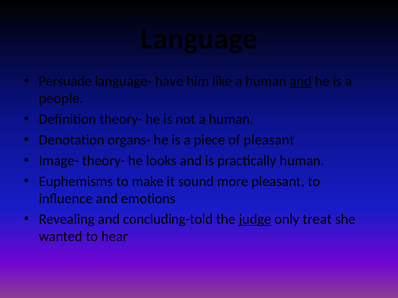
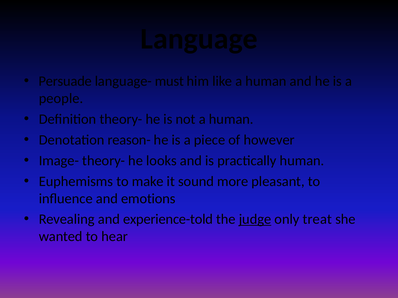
have: have -> must
and at (301, 81) underline: present -> none
organs-: organs- -> reason-
of pleasant: pleasant -> however
concluding-told: concluding-told -> experience-told
